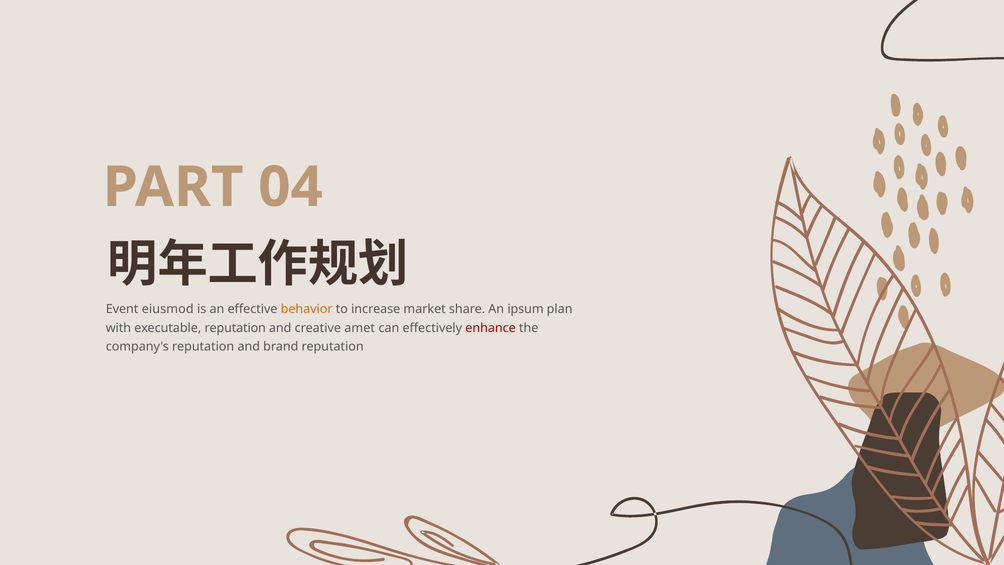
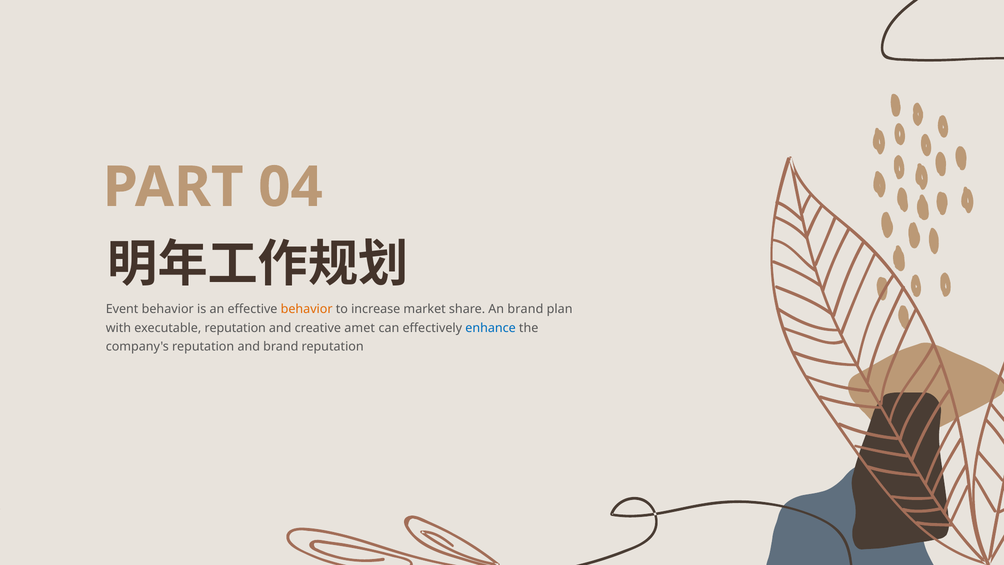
Event eiusmod: eiusmod -> behavior
An ipsum: ipsum -> brand
enhance colour: red -> blue
